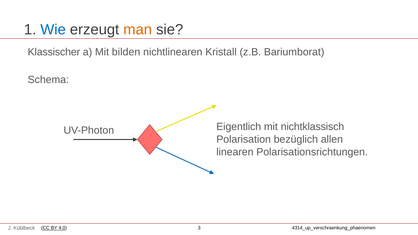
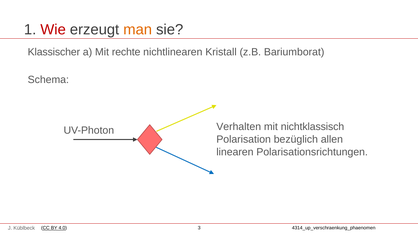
Wie colour: blue -> red
bilden: bilden -> rechte
Eigentlich: Eigentlich -> Verhalten
